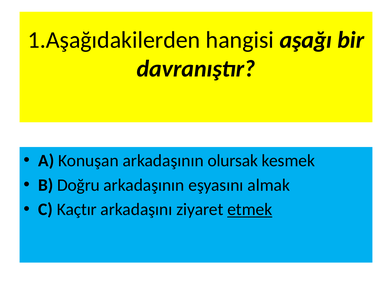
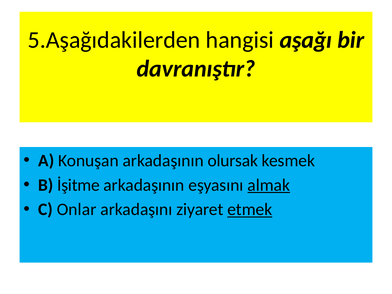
1.Aşağıdakilerden: 1.Aşağıdakilerden -> 5.Aşağıdakilerden
Doğru: Doğru -> İşitme
almak underline: none -> present
Kaçtır: Kaçtır -> Onlar
